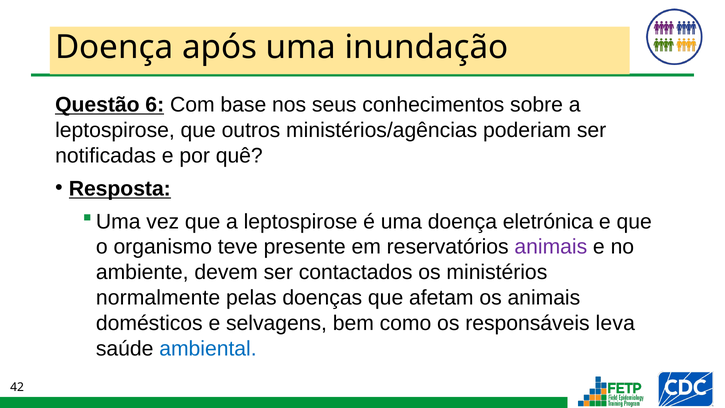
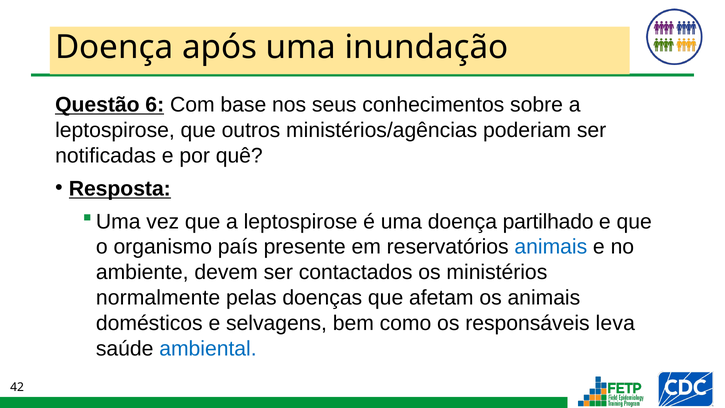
eletrónica: eletrónica -> partilhado
teve: teve -> país
animais at (551, 247) colour: purple -> blue
